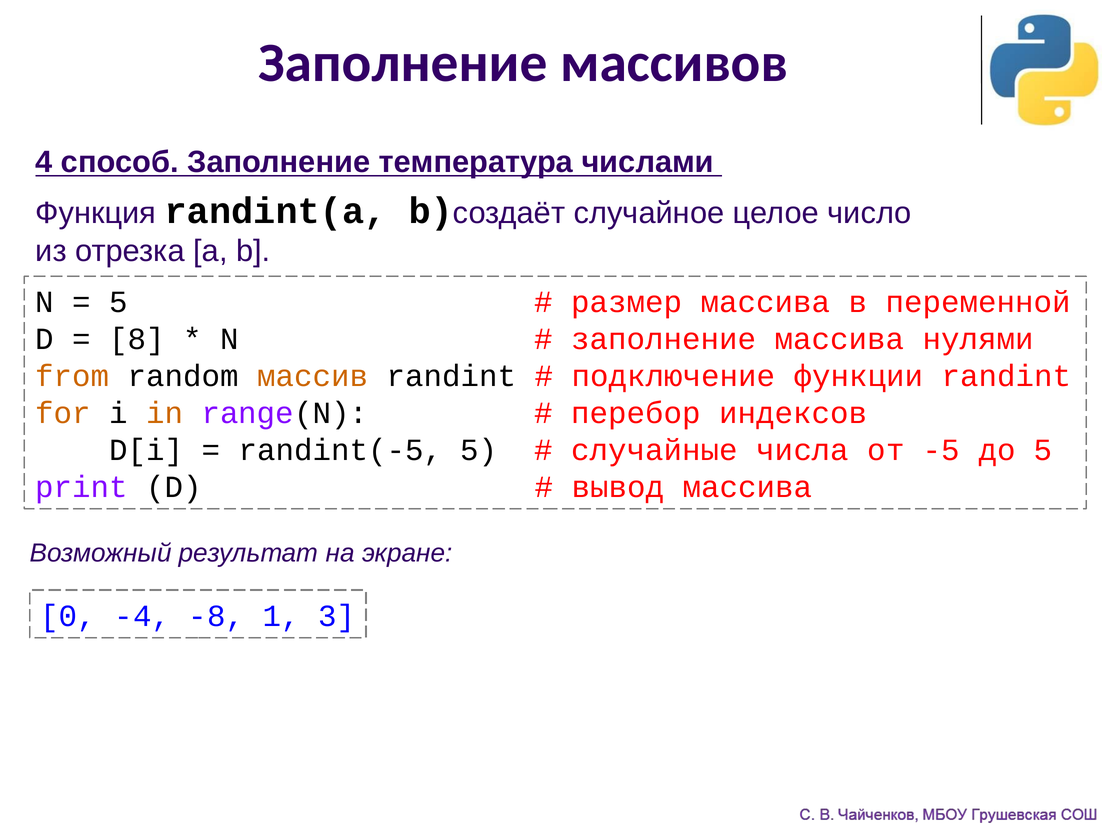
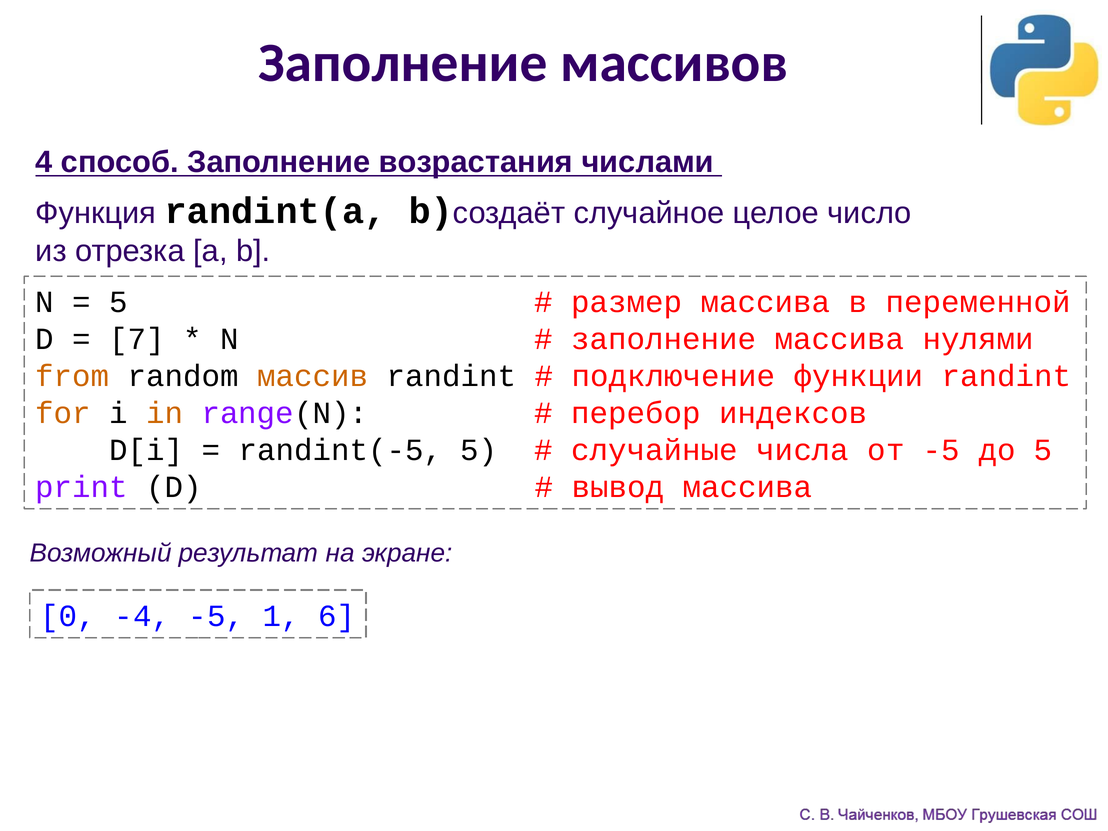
температура: температура -> возрастания
8: 8 -> 7
-4 -8: -8 -> -5
3: 3 -> 6
